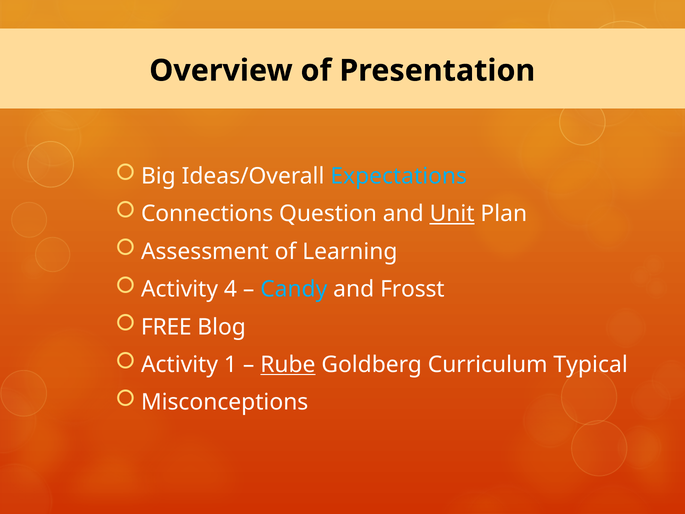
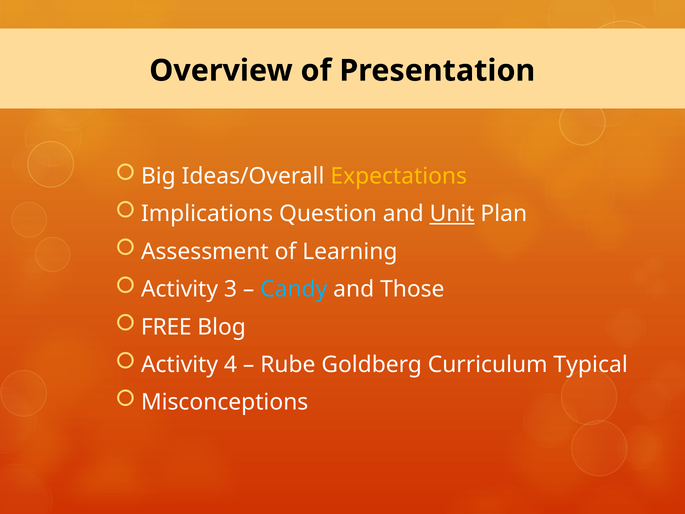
Expectations colour: light blue -> yellow
Connections: Connections -> Implications
4: 4 -> 3
Frosst: Frosst -> Those
1: 1 -> 4
Rube underline: present -> none
